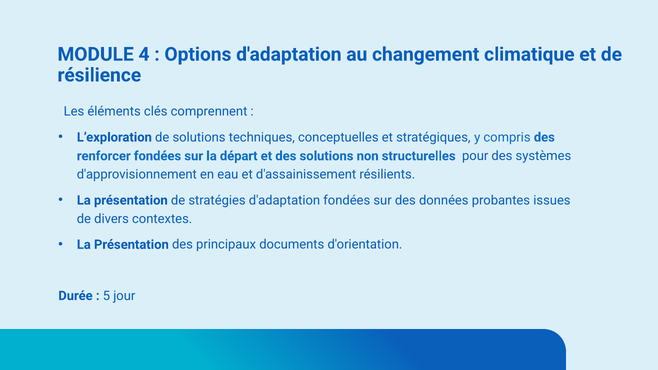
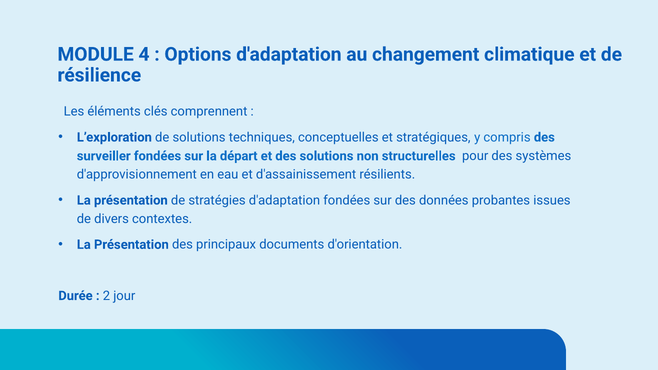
renforcer: renforcer -> surveiller
5: 5 -> 2
